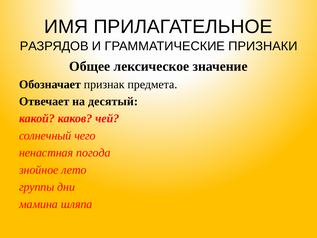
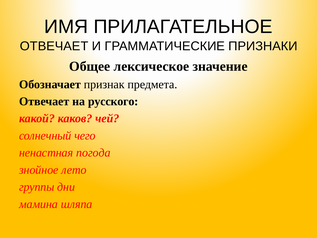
РАЗРЯДОВ at (54, 46): РАЗРЯДОВ -> ОТВЕЧАЕТ
десятый: десятый -> русского
